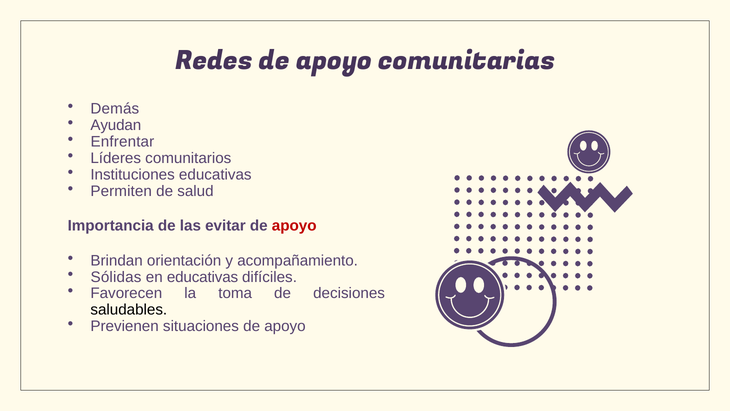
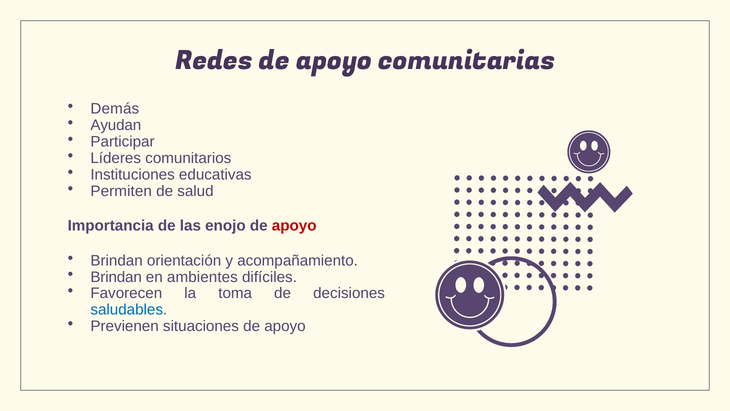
Enfrentar: Enfrentar -> Participar
evitar: evitar -> enojo
Sólidas at (116, 277): Sólidas -> Brindan
en educativas: educativas -> ambientes
saludables colour: black -> blue
